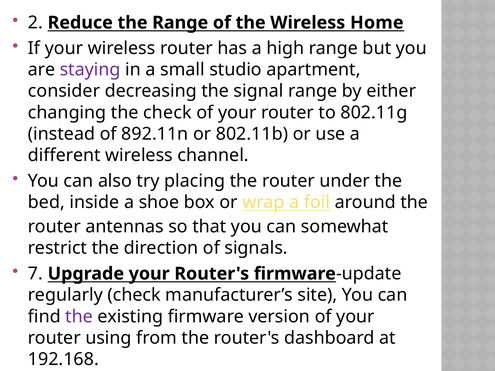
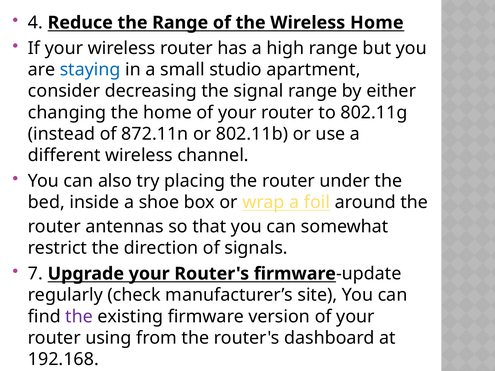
2: 2 -> 4
staying colour: purple -> blue
the check: check -> home
892.11n: 892.11n -> 872.11n
